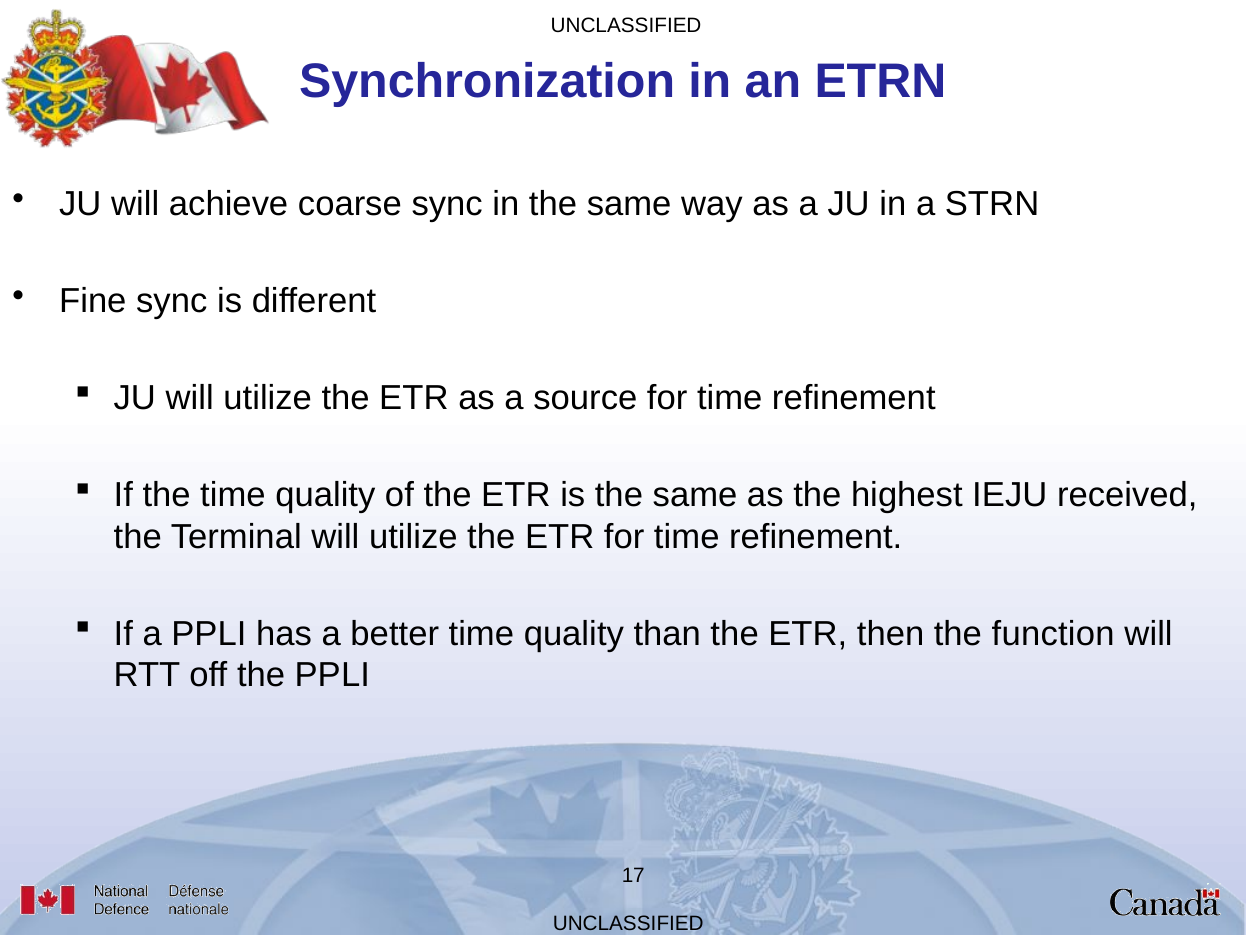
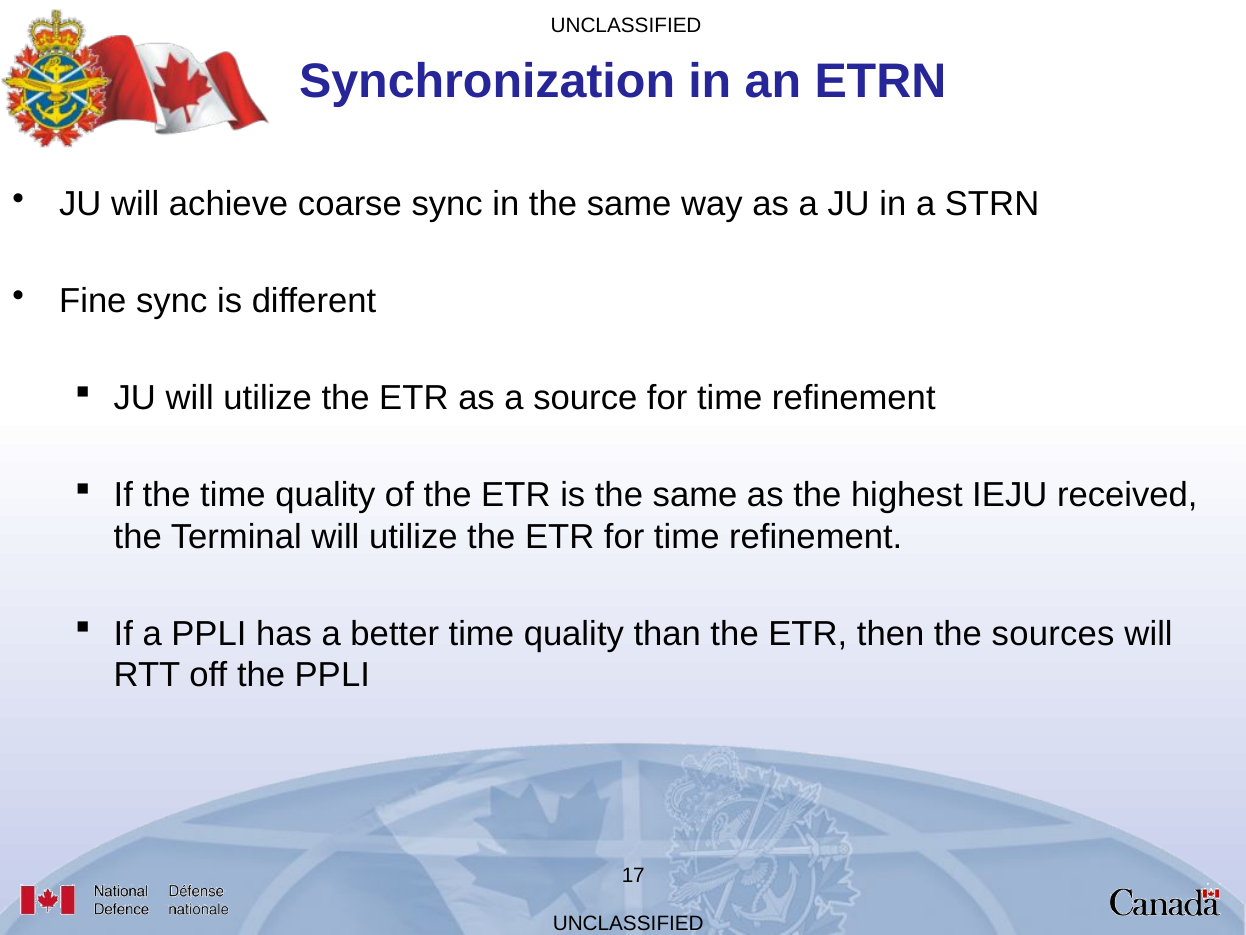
function: function -> sources
